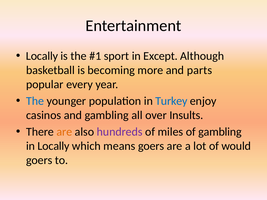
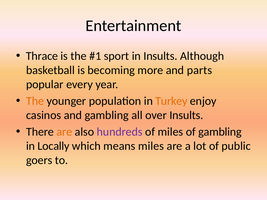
Locally at (42, 56): Locally -> Thrace
in Except: Except -> Insults
The at (35, 101) colour: blue -> orange
Turkey colour: blue -> orange
means goers: goers -> miles
would: would -> public
